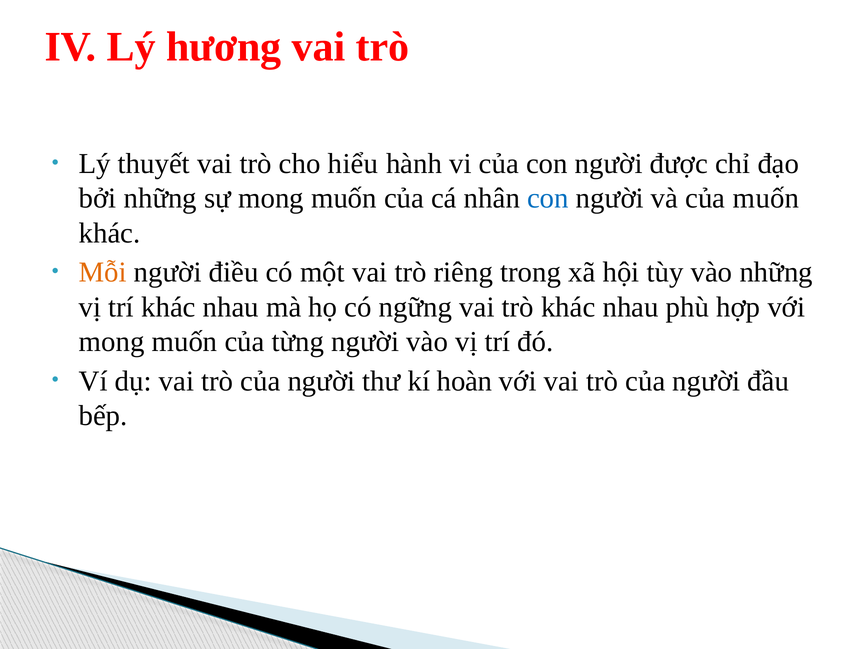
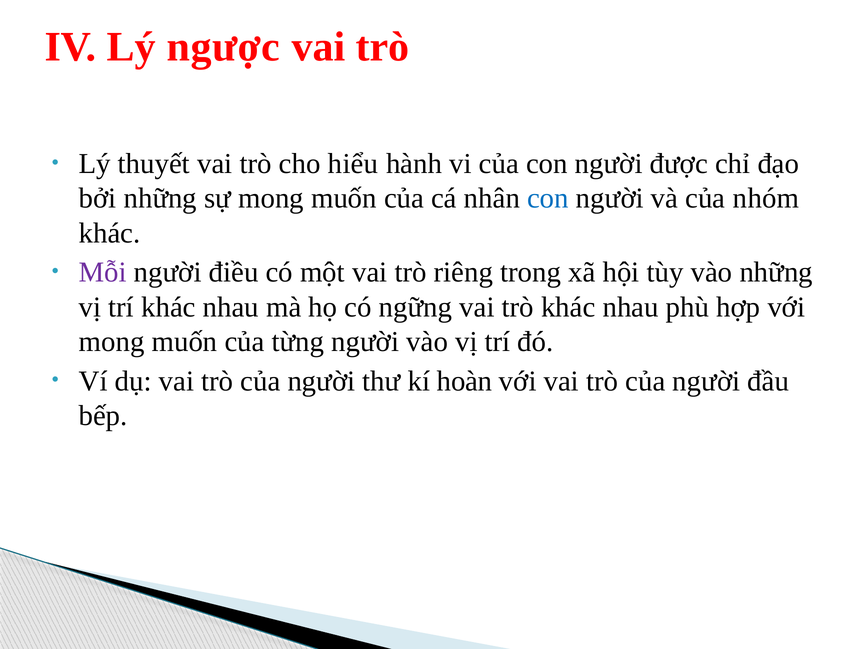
hương: hương -> ngược
của muốn: muốn -> nhóm
Mỗi colour: orange -> purple
